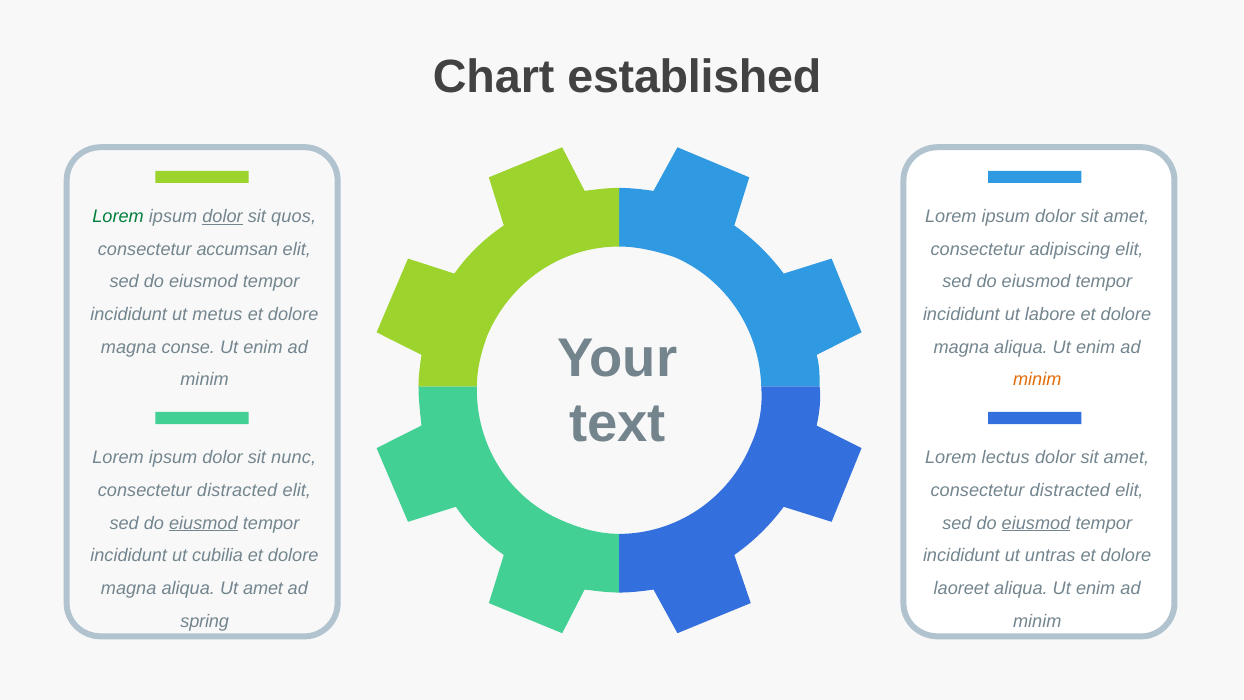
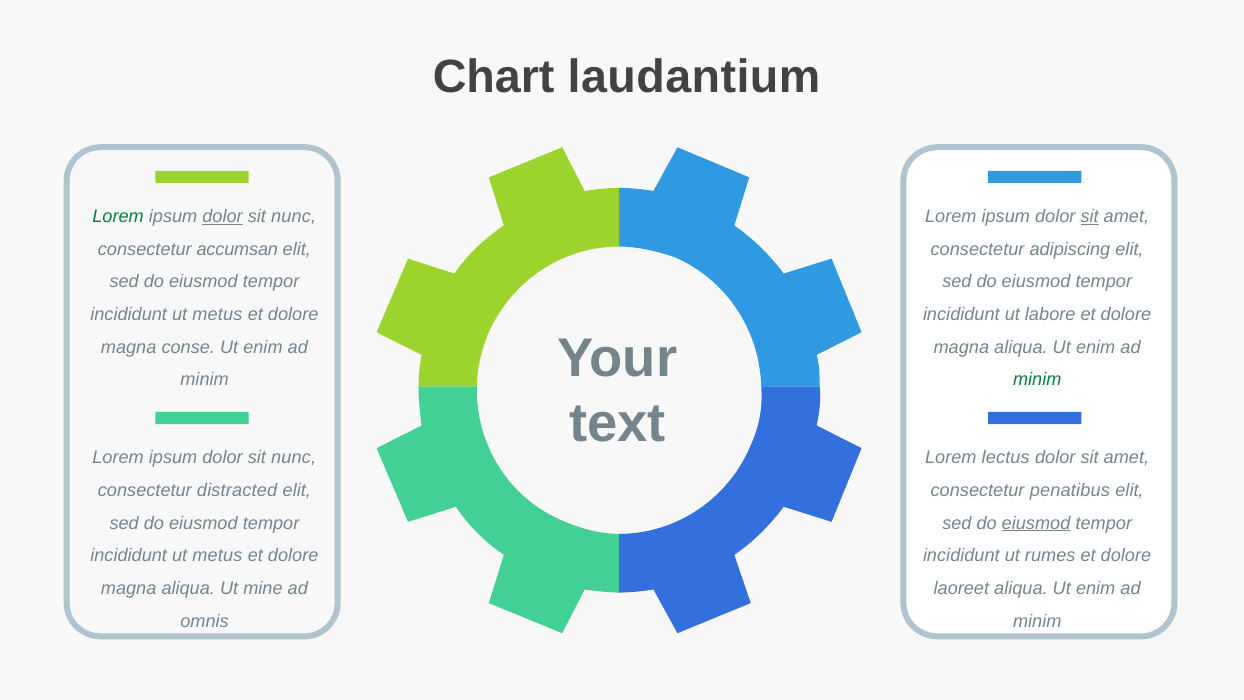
established: established -> laudantium
quos at (294, 216): quos -> nunc
sit at (1090, 216) underline: none -> present
minim at (1037, 380) colour: orange -> green
distracted at (1070, 490): distracted -> penatibus
eiusmod at (203, 523) underline: present -> none
cubilia at (218, 556): cubilia -> metus
untras: untras -> rumes
Ut amet: amet -> mine
spring: spring -> omnis
